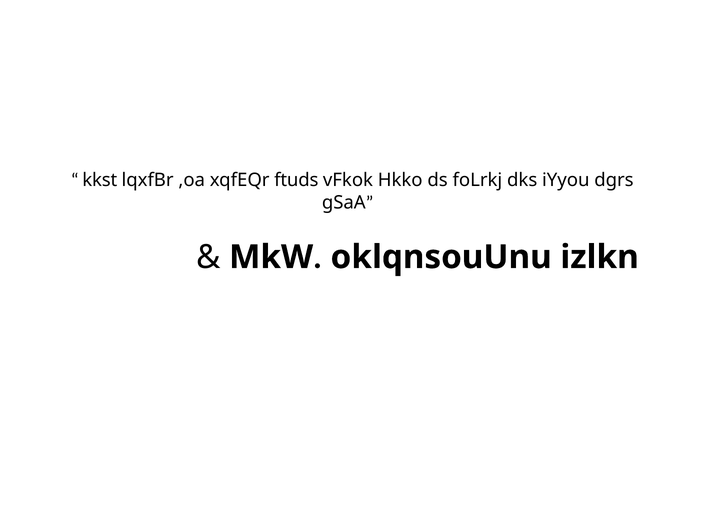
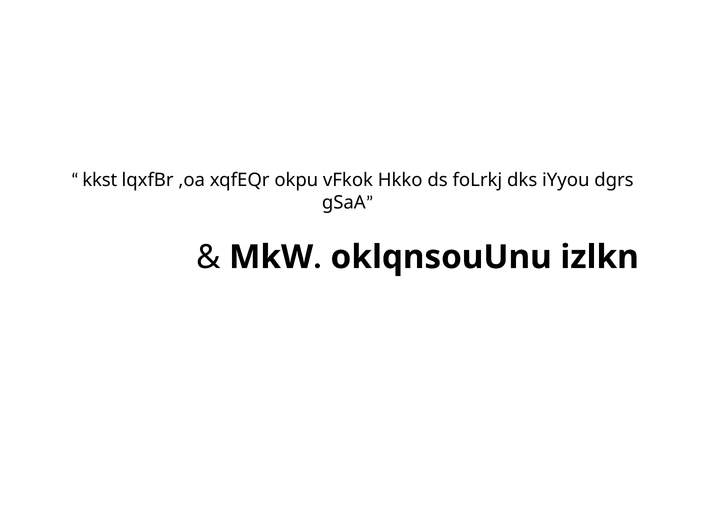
ftuds: ftuds -> okpu
